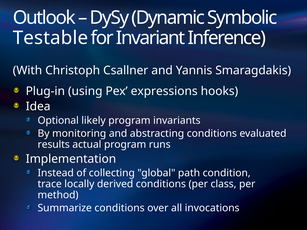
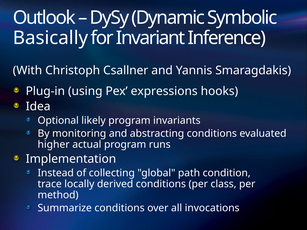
Testable: Testable -> Basically
results: results -> higher
